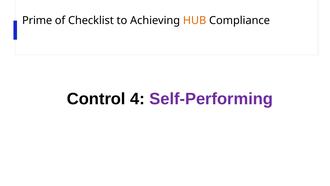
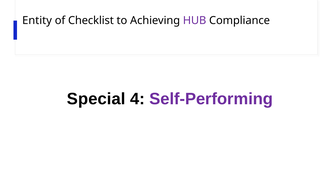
Prime: Prime -> Entity
HUB colour: orange -> purple
Control: Control -> Special
